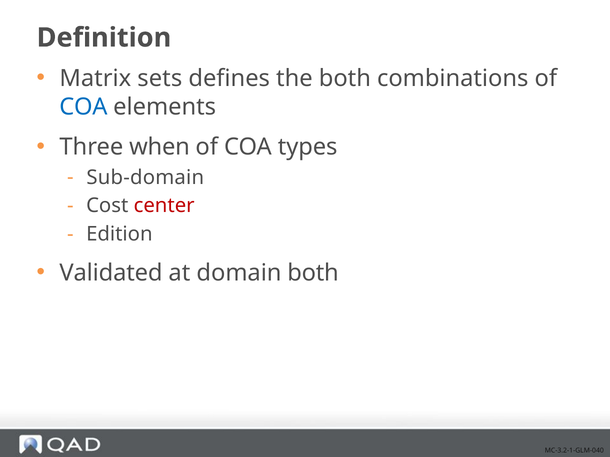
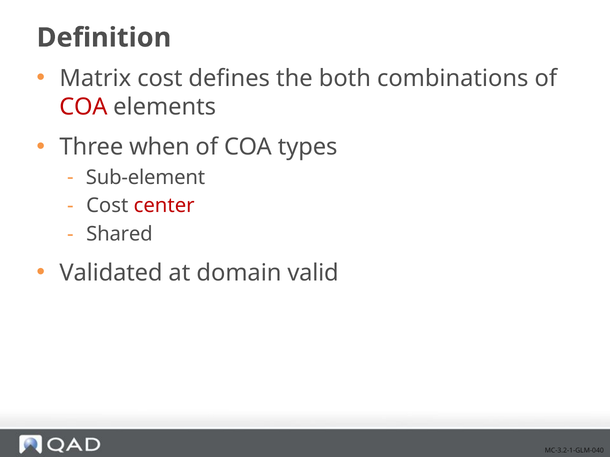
Matrix sets: sets -> cost
COA at (83, 107) colour: blue -> red
Sub-domain: Sub-domain -> Sub-element
Edition: Edition -> Shared
domain both: both -> valid
